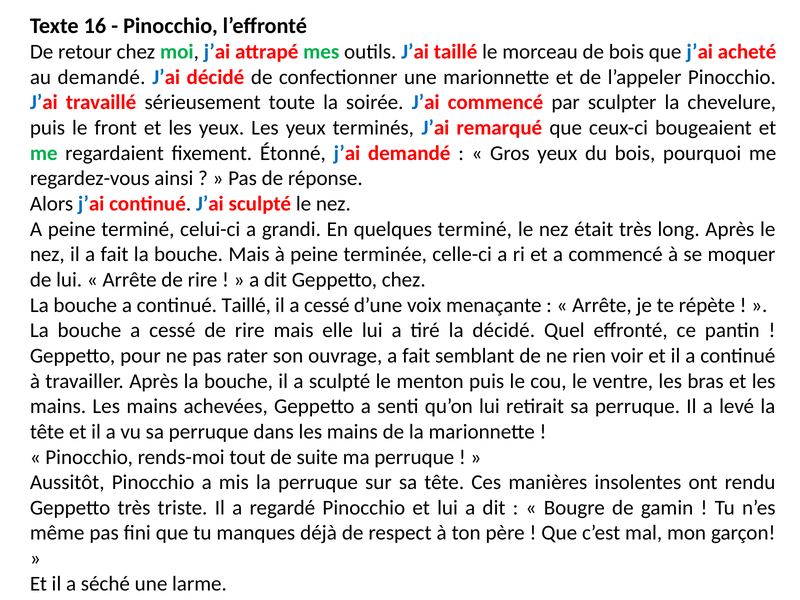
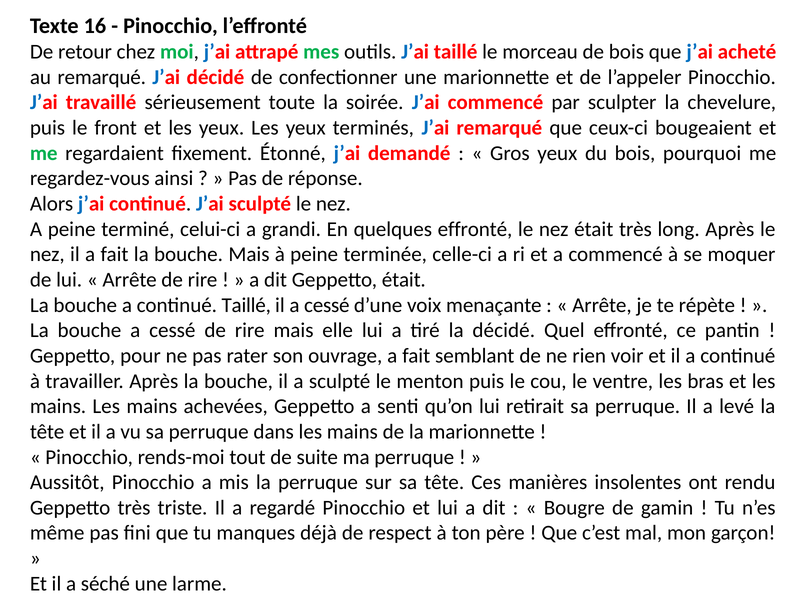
au demandé: demandé -> remarqué
quelques terminé: terminé -> effronté
Geppetto chez: chez -> était
